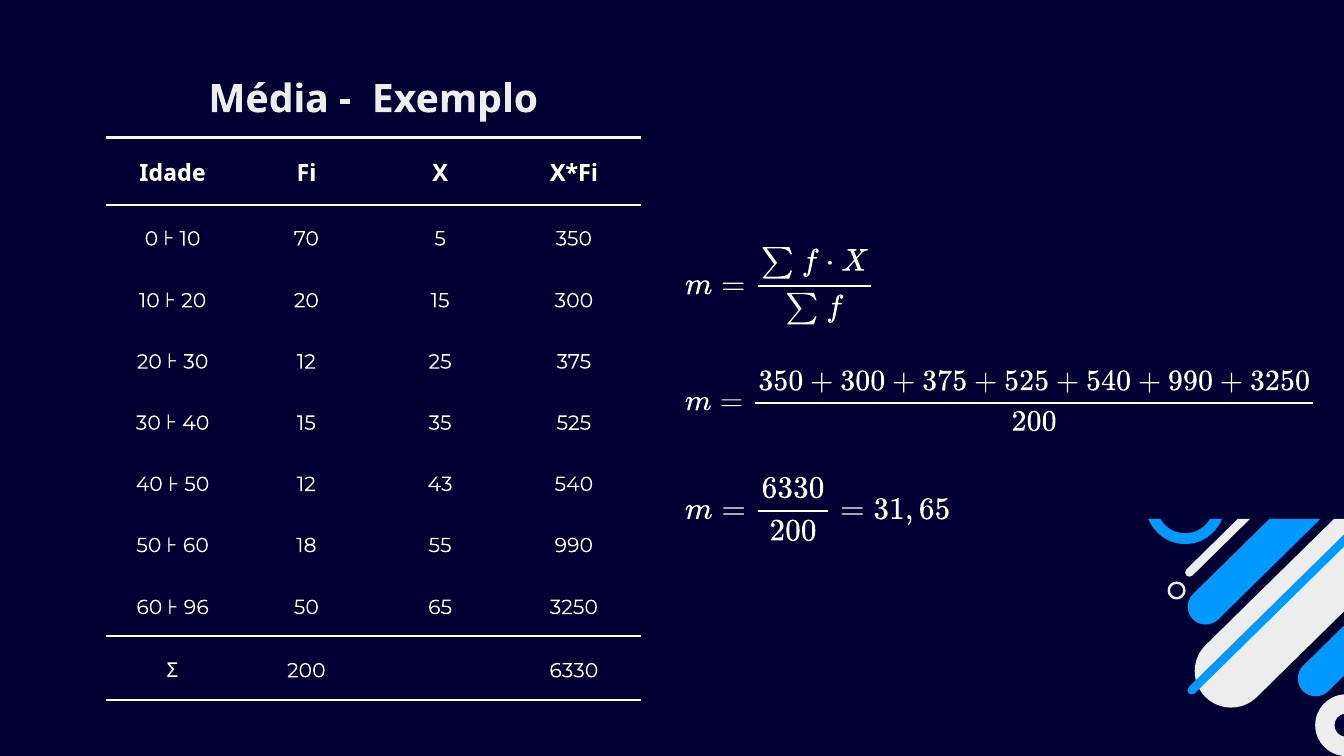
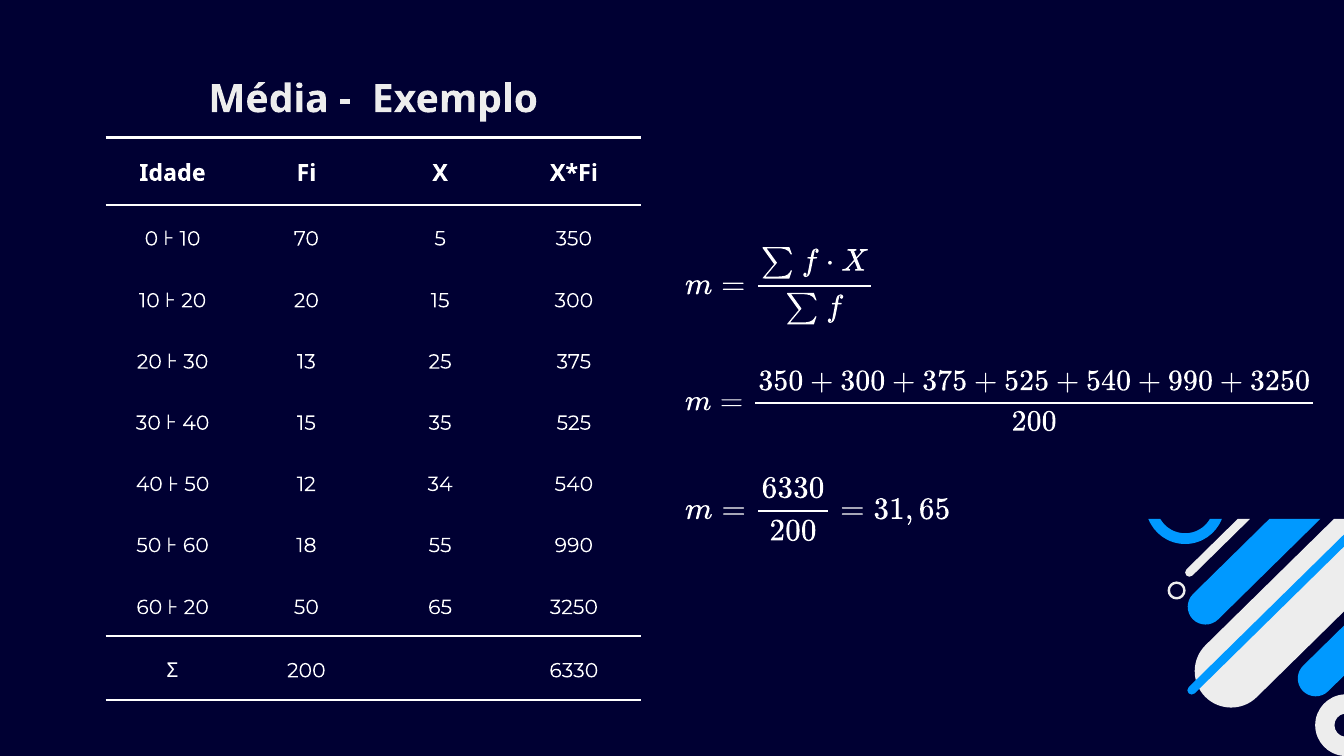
12 at (306, 362): 12 -> 13
43: 43 -> 34
60 96: 96 -> 20
